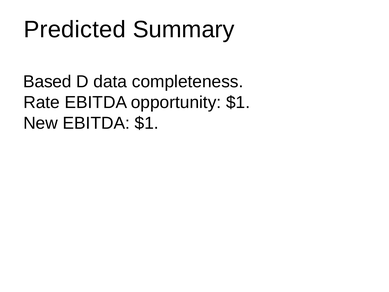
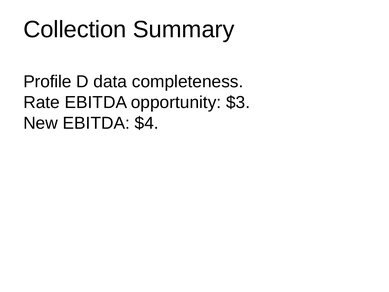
Predicted: Predicted -> Collection
Based: Based -> Profile
opportunity $1: $1 -> $3
EBITDA $1: $1 -> $4
